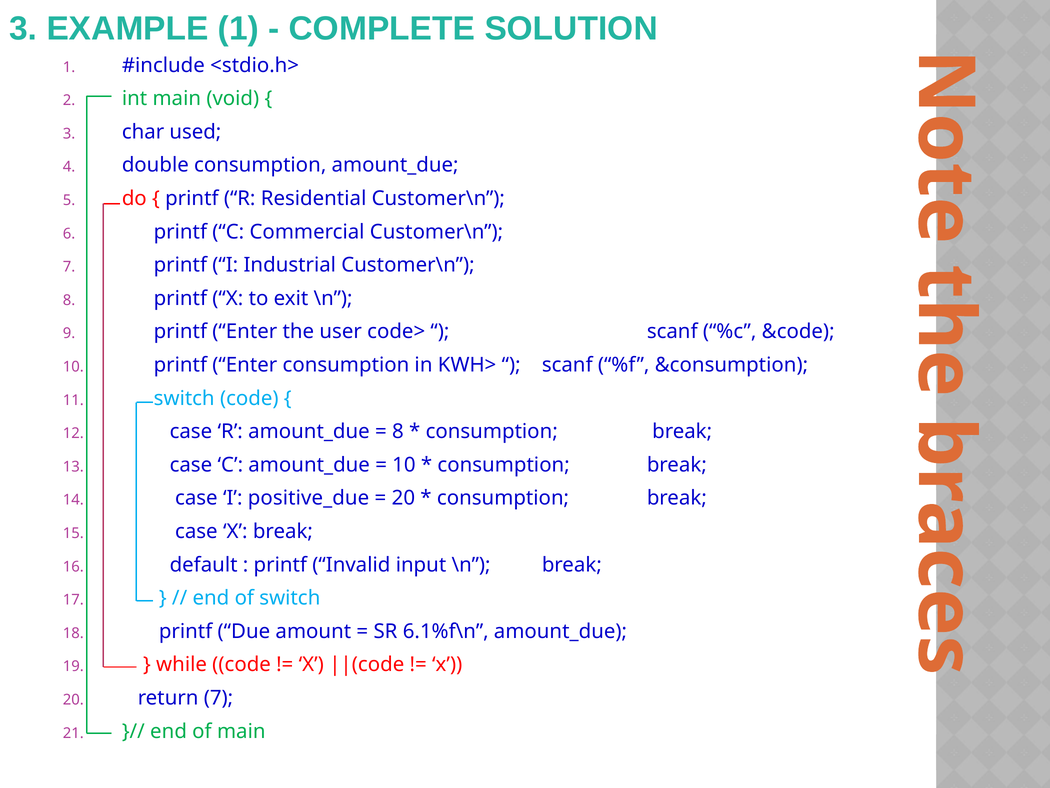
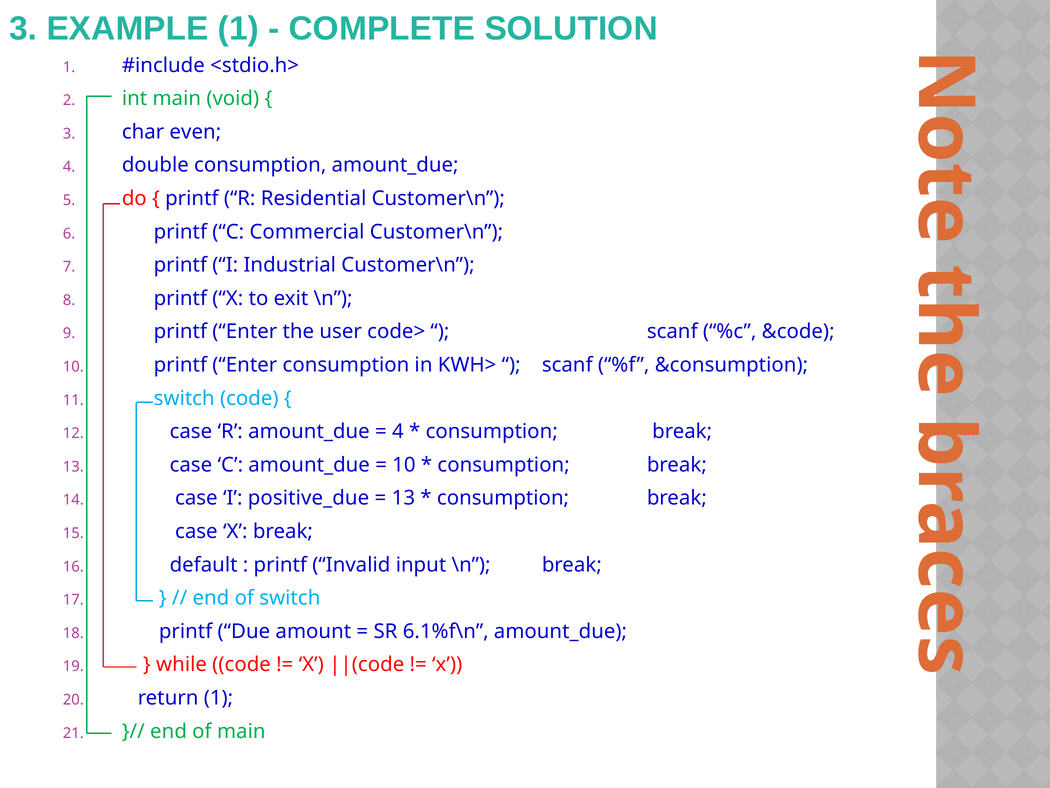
used: used -> even
8 at (398, 431): 8 -> 4
20 at (403, 498): 20 -> 13
return 7: 7 -> 1
